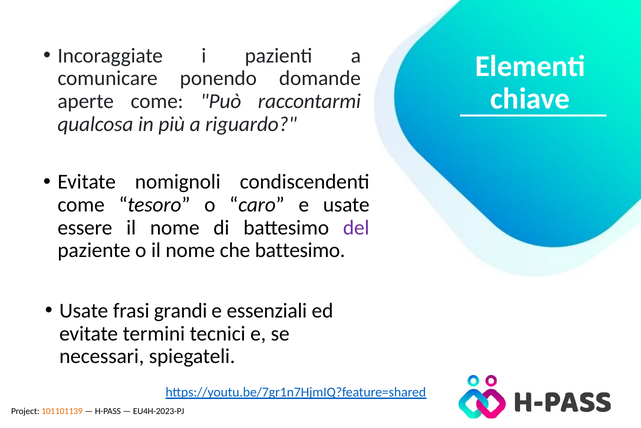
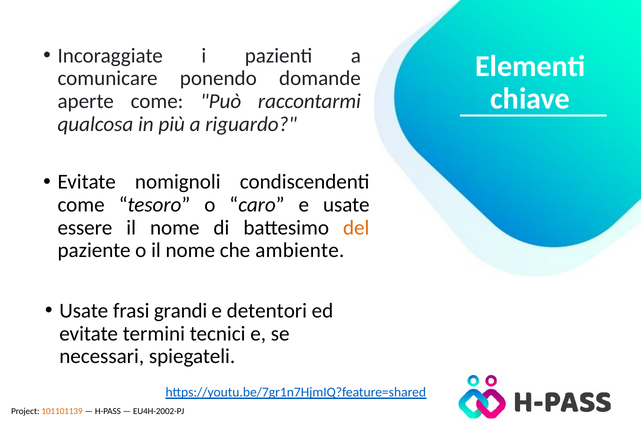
del colour: purple -> orange
che battesimo: battesimo -> ambiente
essenziali: essenziali -> detentori
EU4H-2023-PJ: EU4H-2023-PJ -> EU4H-2002-PJ
